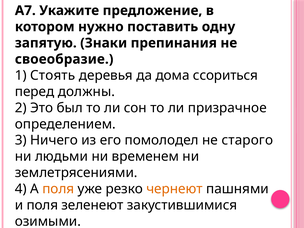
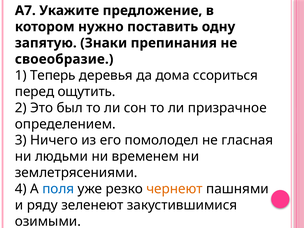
Стоять: Стоять -> Теперь
должны: должны -> ощутить
старого: старого -> гласная
поля at (58, 189) colour: orange -> blue
и поля: поля -> ряду
